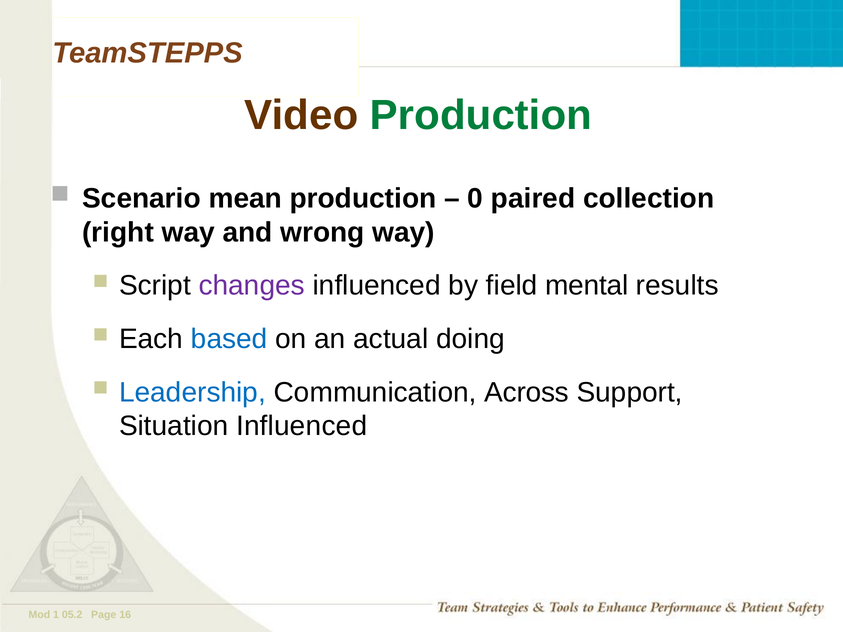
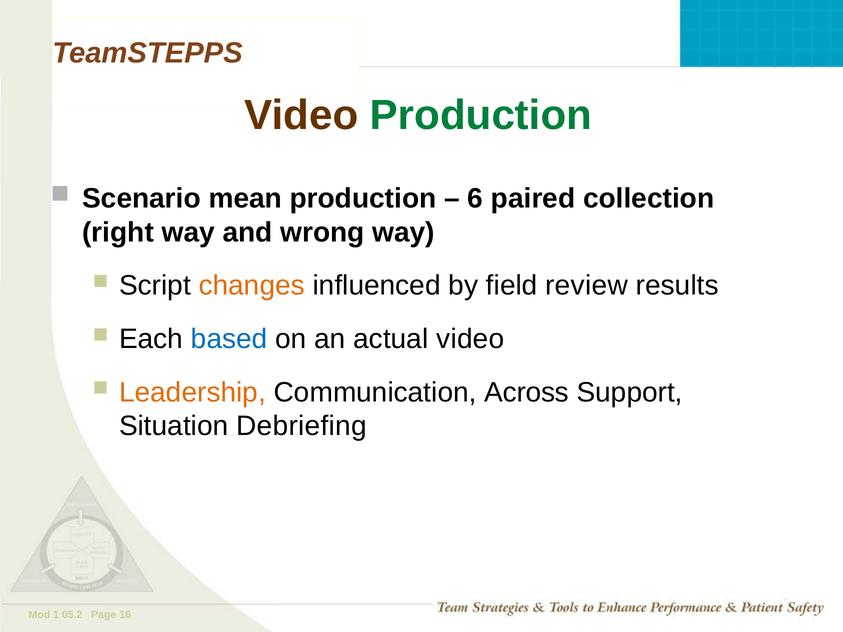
0: 0 -> 6
changes colour: purple -> orange
mental: mental -> review
actual doing: doing -> video
Leadership colour: blue -> orange
Situation Influenced: Influenced -> Debriefing
